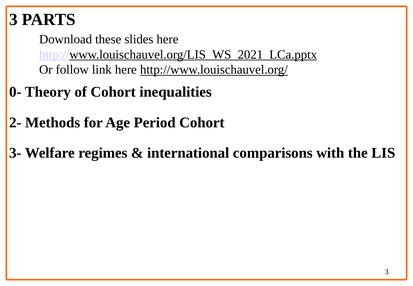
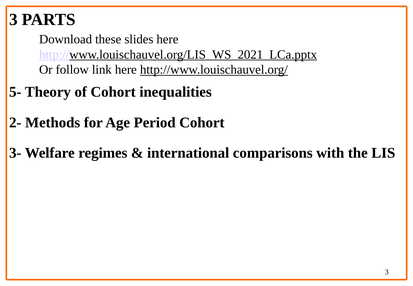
0-: 0- -> 5-
